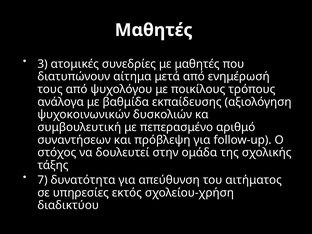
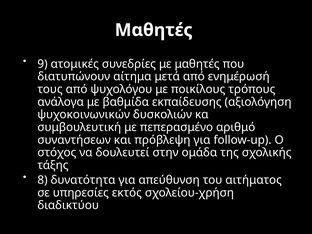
3: 3 -> 9
7: 7 -> 8
